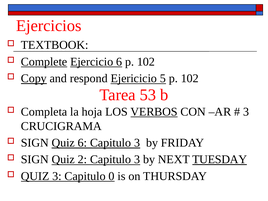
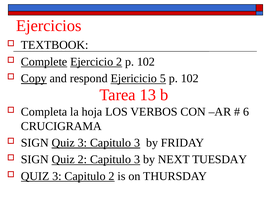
Ejercicio 6: 6 -> 2
53: 53 -> 13
VERBOS underline: present -> none
3 at (246, 112): 3 -> 6
SIGN Quiz 6: 6 -> 3
TUESDAY underline: present -> none
Capitulo 0: 0 -> 2
